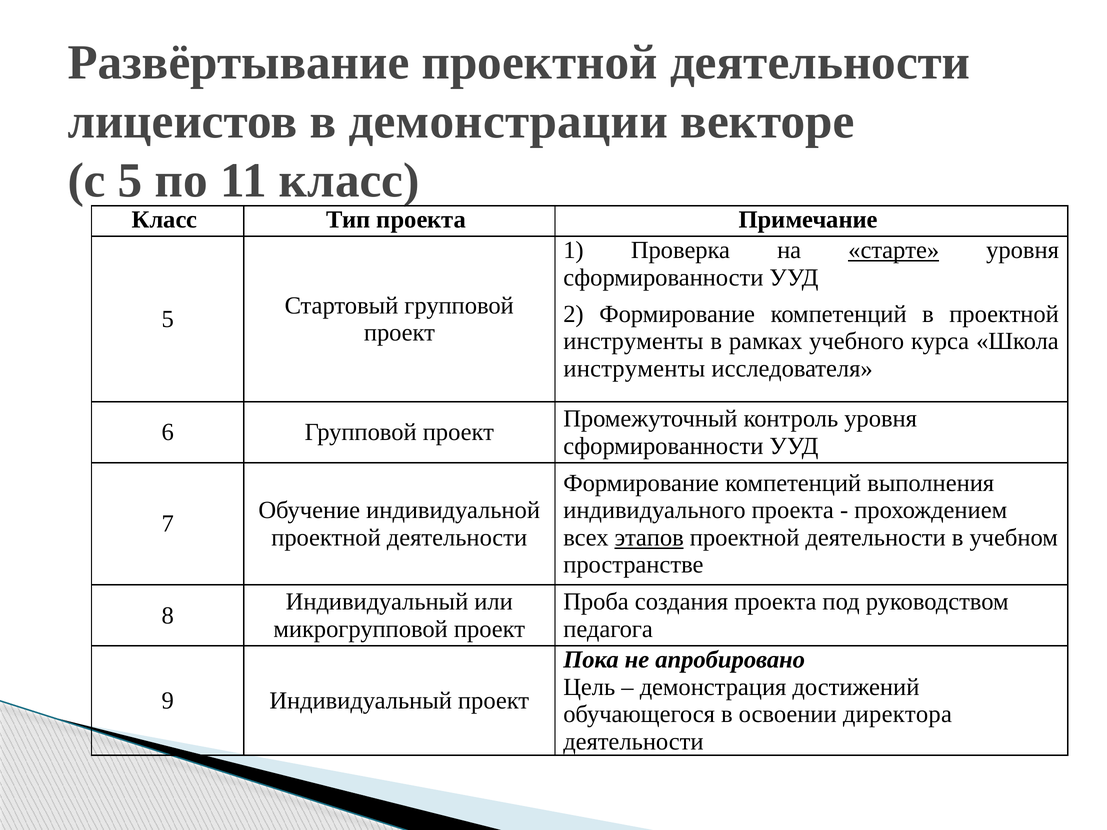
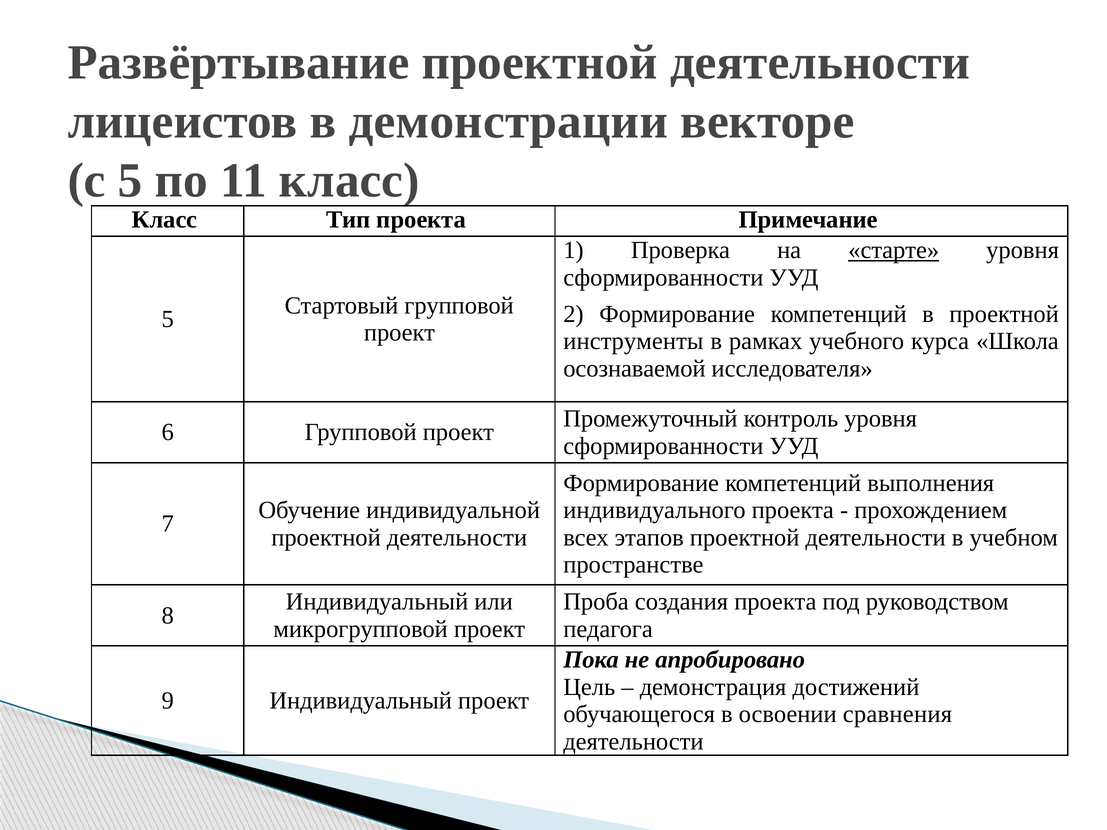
инструменты at (634, 369): инструменты -> осознаваемой
этапов underline: present -> none
директора: директора -> сравнения
